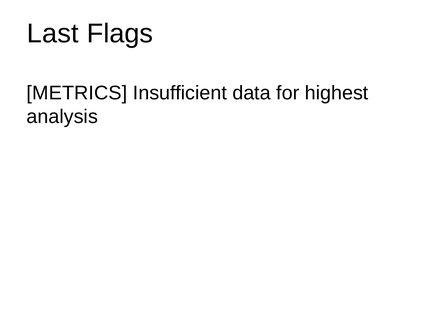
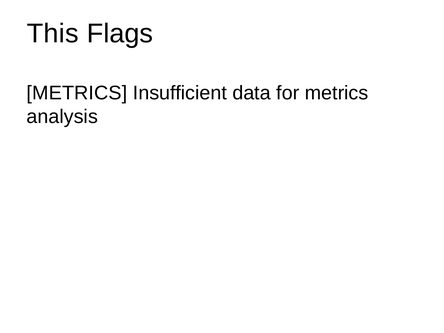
Last: Last -> This
for highest: highest -> metrics
